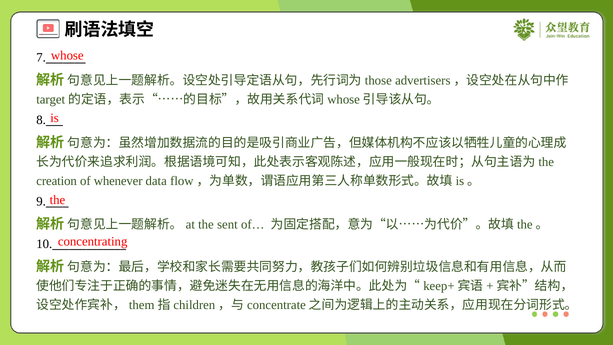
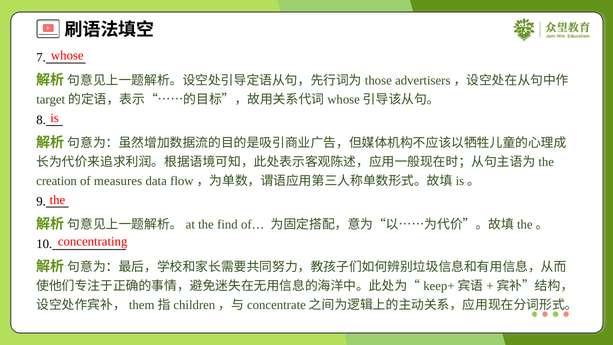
whenever: whenever -> measures
sent: sent -> find
